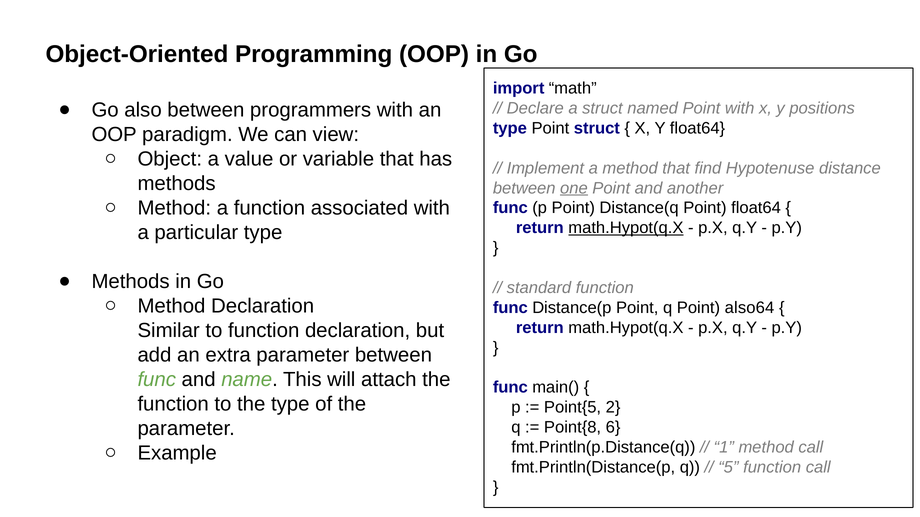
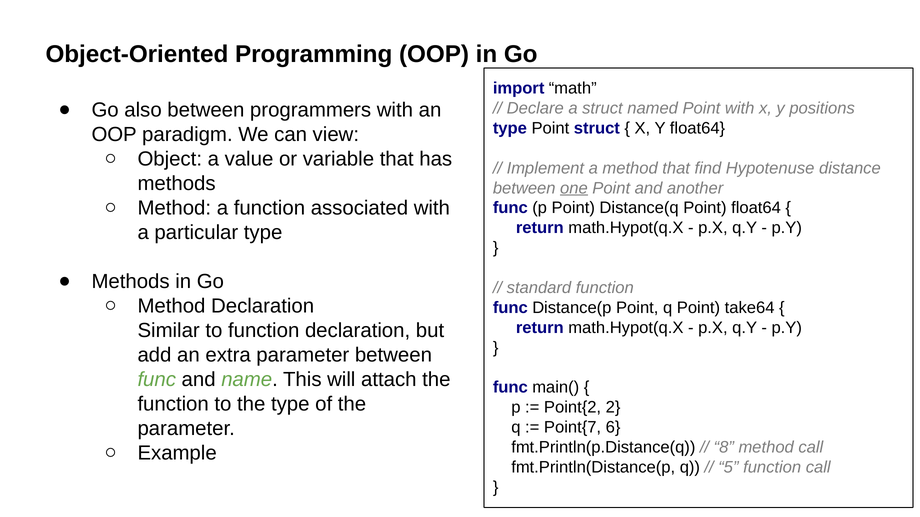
math.Hypot(q.X at (626, 228) underline: present -> none
also64: also64 -> take64
Point{5: Point{5 -> Point{2
Point{8: Point{8 -> Point{7
1: 1 -> 8
